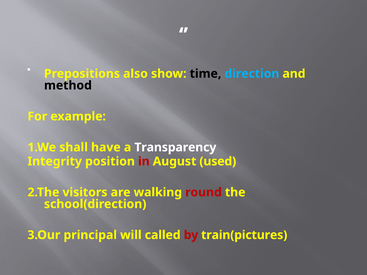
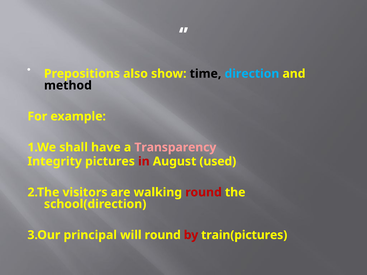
Transparency colour: white -> pink
position: position -> pictures
will called: called -> round
